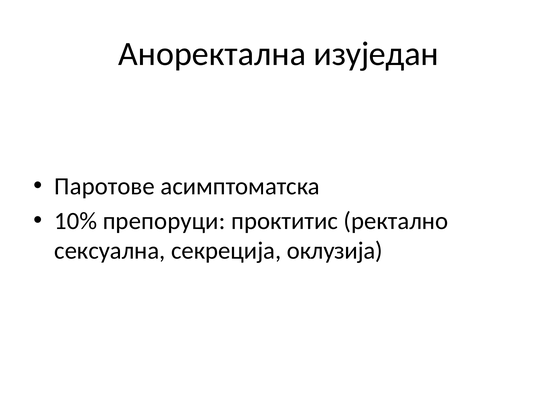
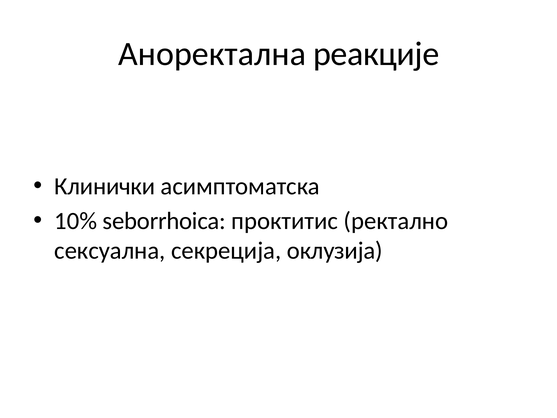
изуједан: изуједан -> реакције
Паротове: Паротове -> Клинички
препоруци: препоруци -> seborrhoica
